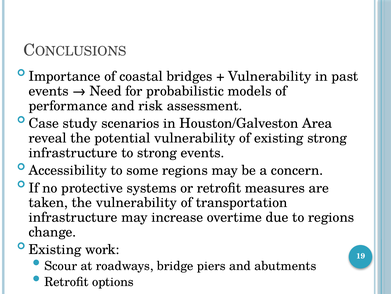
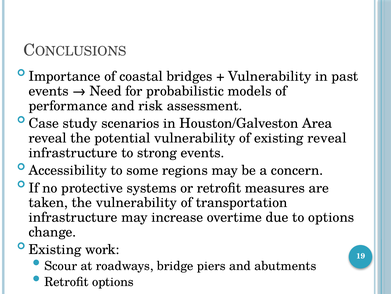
existing strong: strong -> reveal
to regions: regions -> options
